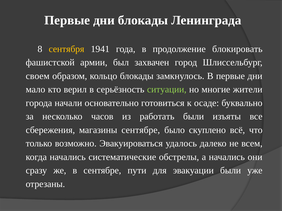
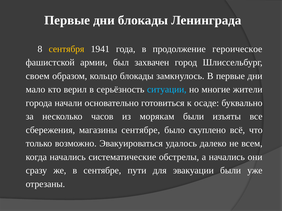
блокировать: блокировать -> героическое
ситуации colour: light green -> light blue
работать: работать -> морякам
